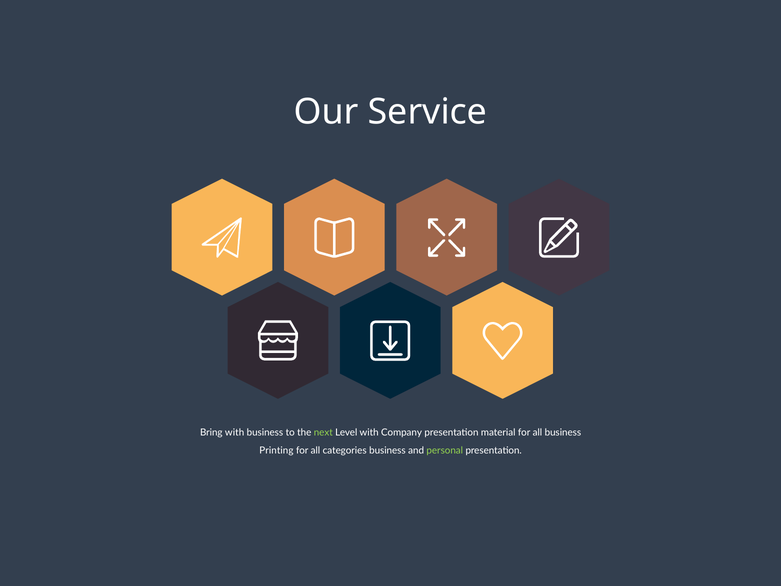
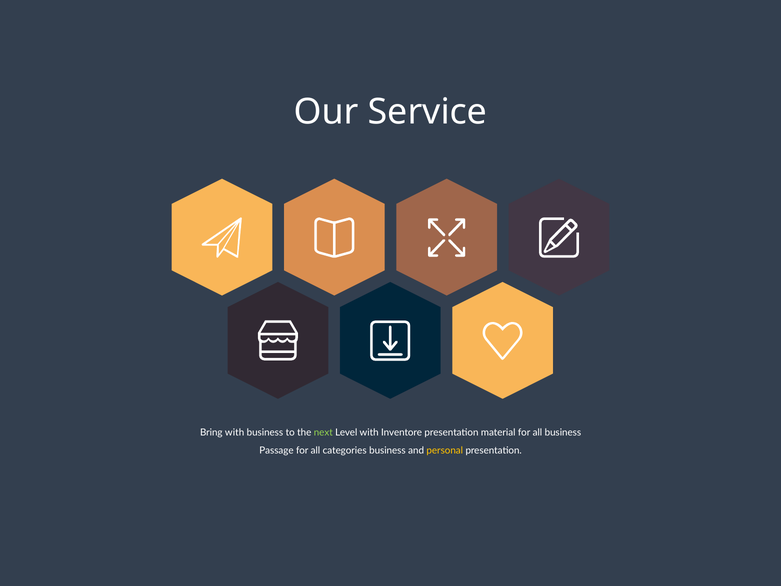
Company: Company -> Inventore
Printing: Printing -> Passage
personal colour: light green -> yellow
